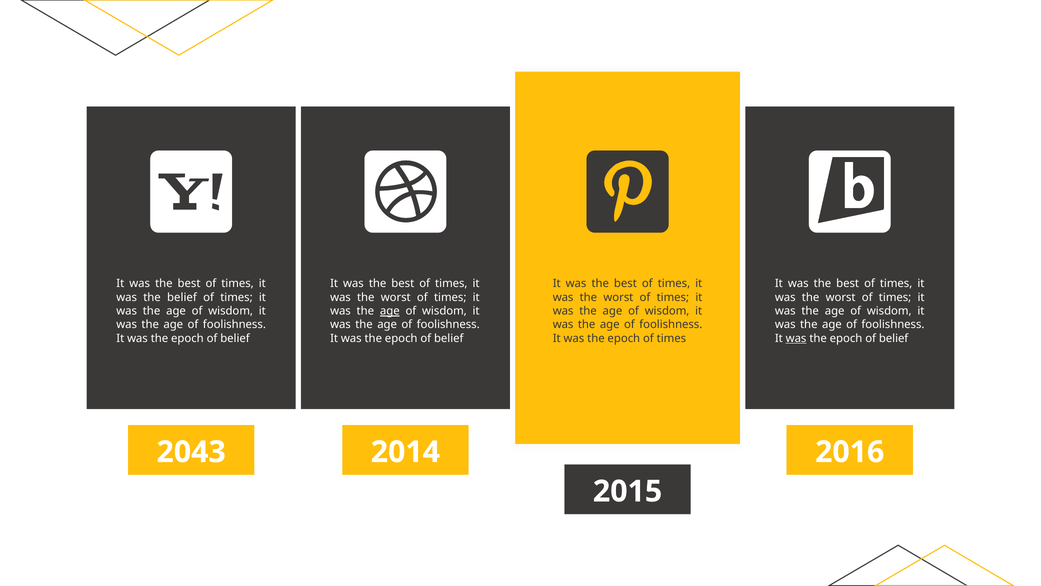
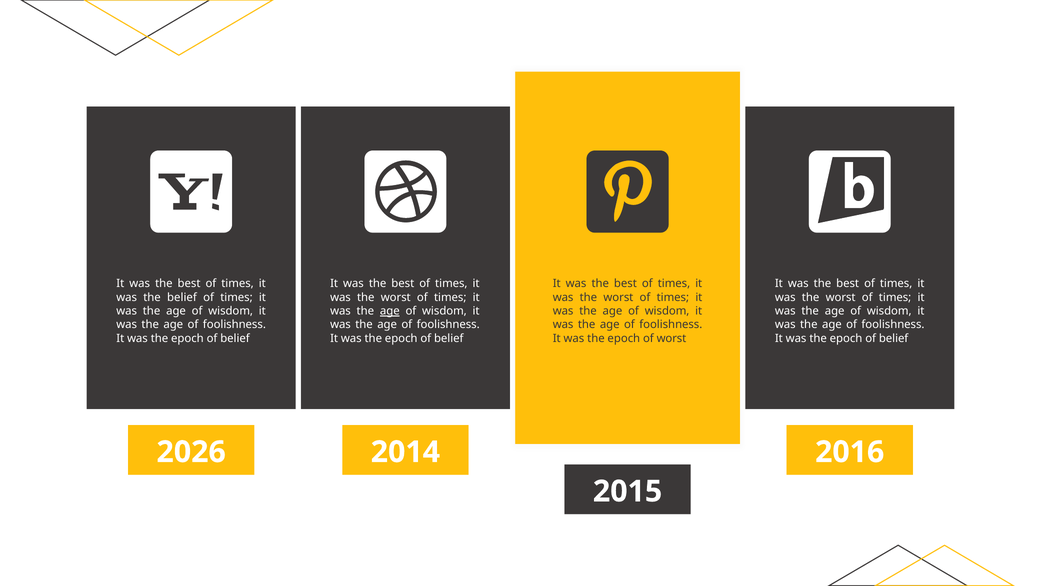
epoch of times: times -> worst
was at (796, 338) underline: present -> none
2043: 2043 -> 2026
